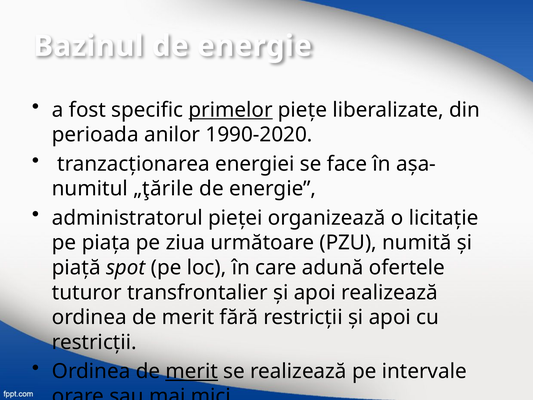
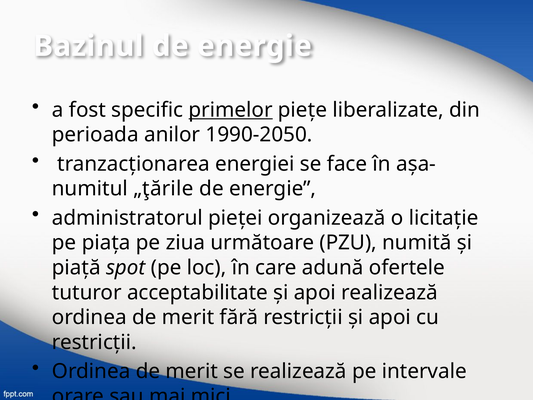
1990-2020: 1990-2020 -> 1990-2050
transfrontalier: transfrontalier -> acceptabilitate
merit at (192, 371) underline: present -> none
